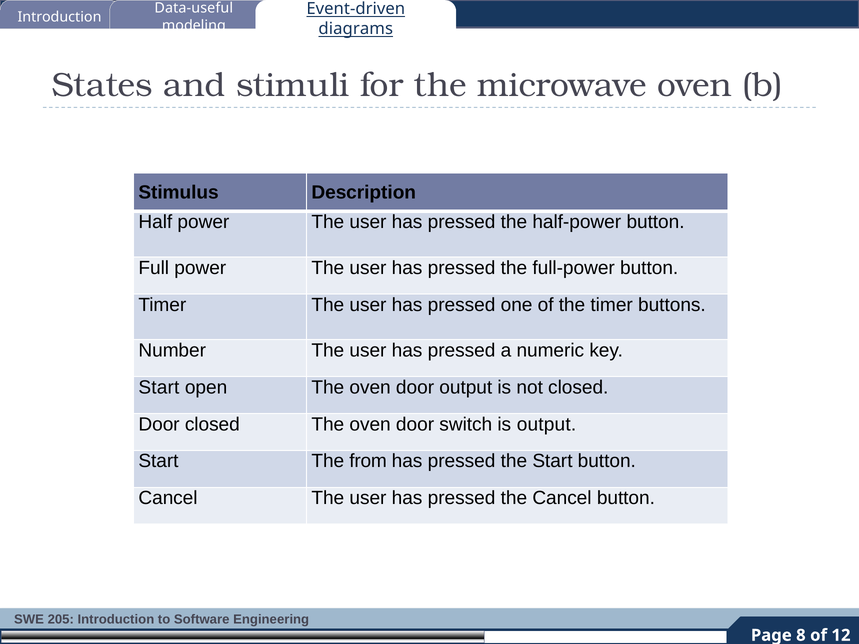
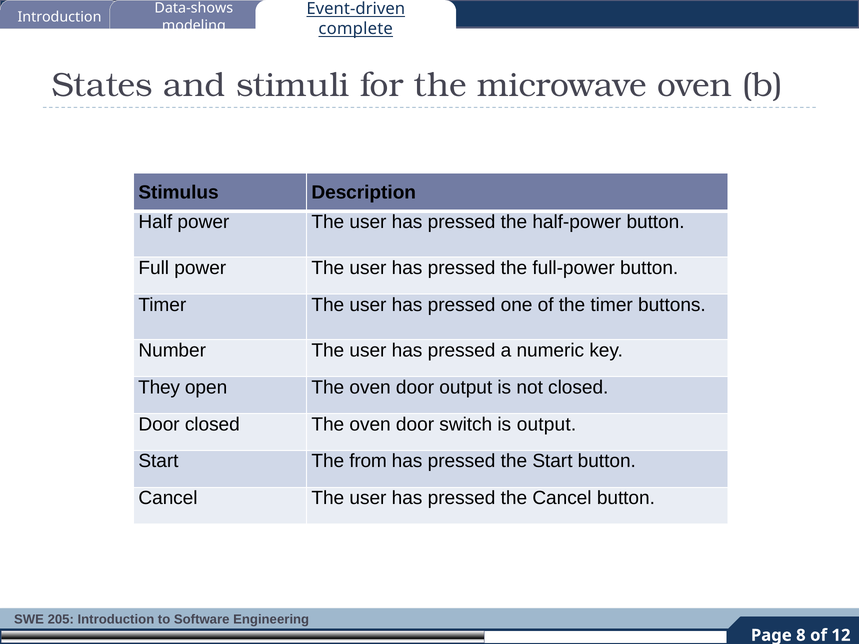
Data-useful: Data-useful -> Data-shows
diagrams: diagrams -> complete
Start at (159, 387): Start -> They
